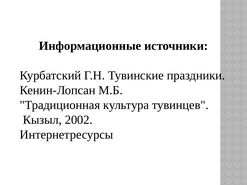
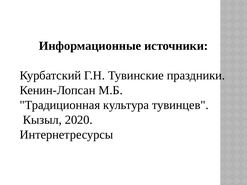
2002: 2002 -> 2020
